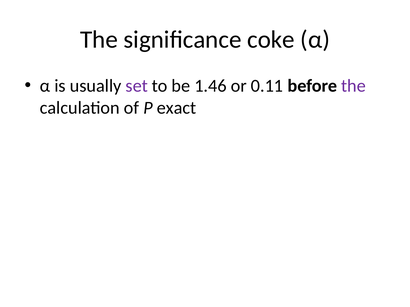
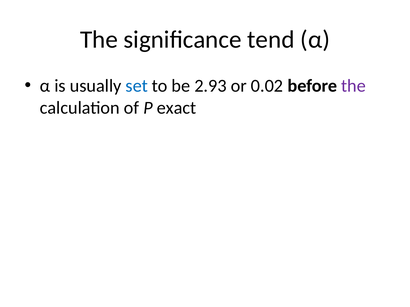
coke: coke -> tend
set colour: purple -> blue
1.46: 1.46 -> 2.93
0.11: 0.11 -> 0.02
